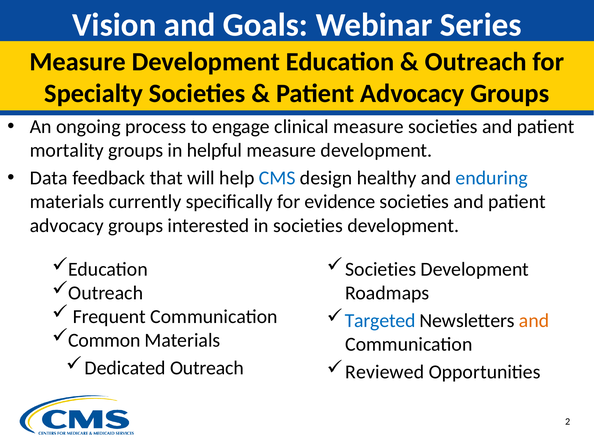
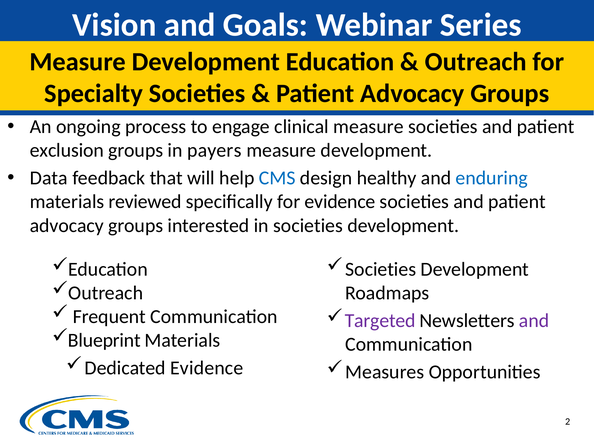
mortality: mortality -> exclusion
helpful: helpful -> payers
currently: currently -> reviewed
Targeted colour: blue -> purple
and at (534, 321) colour: orange -> purple
Common: Common -> Blueprint
Dedicated Outreach: Outreach -> Evidence
Reviewed: Reviewed -> Measures
